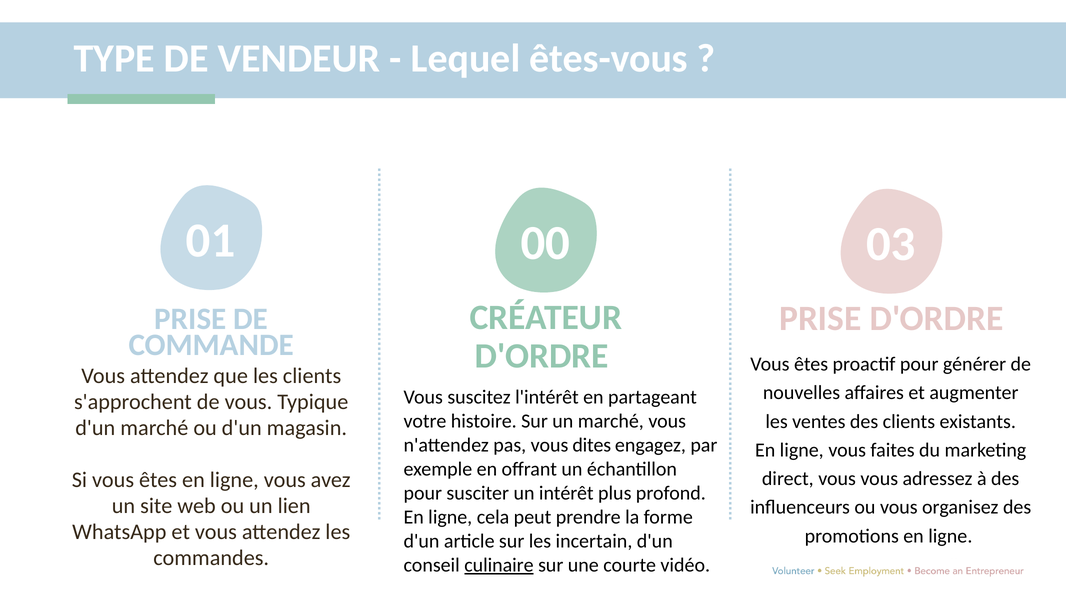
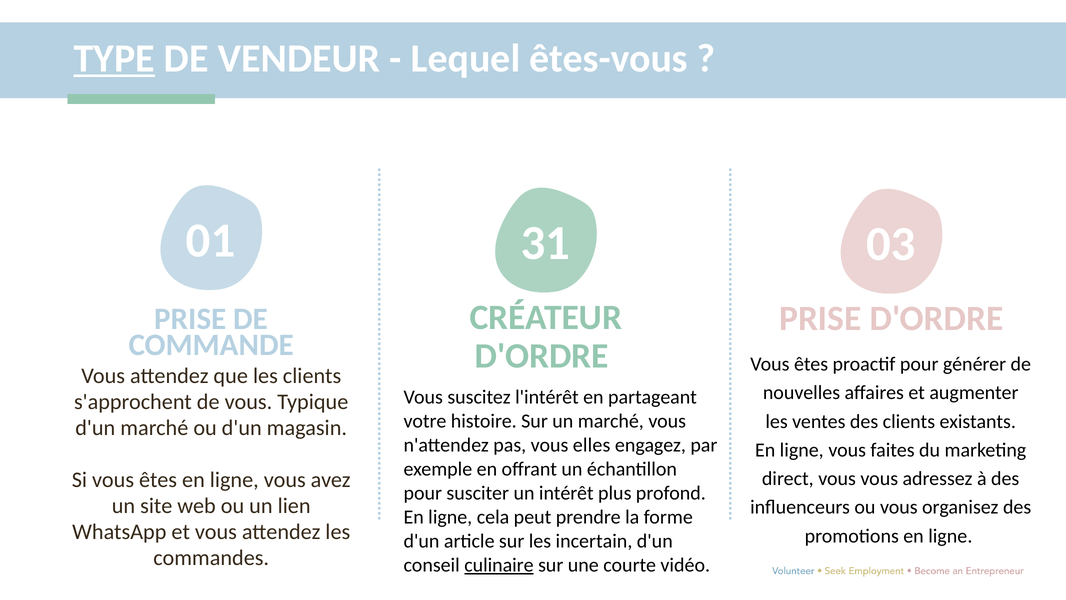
TYPE underline: none -> present
00: 00 -> 31
dites: dites -> elles
